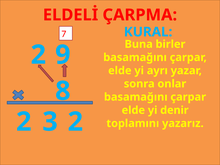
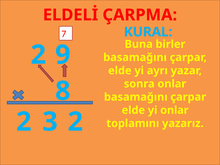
yi denir: denir -> onlar
